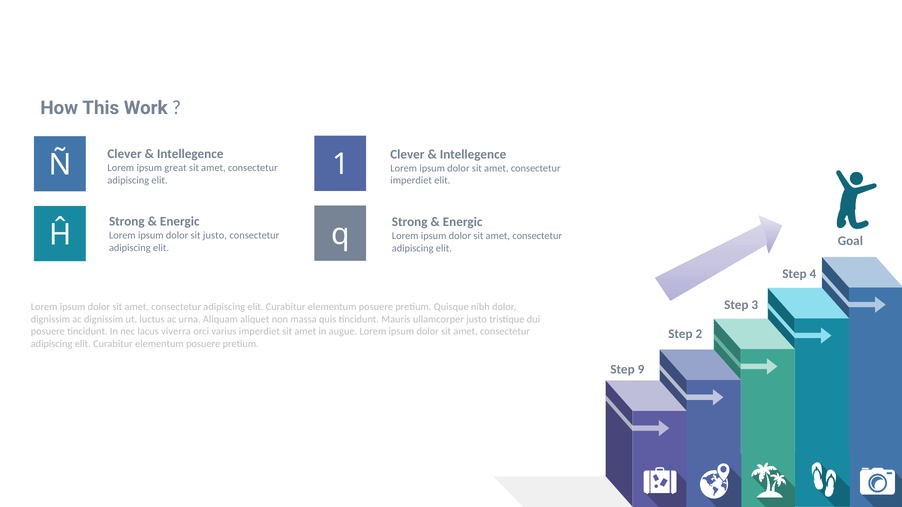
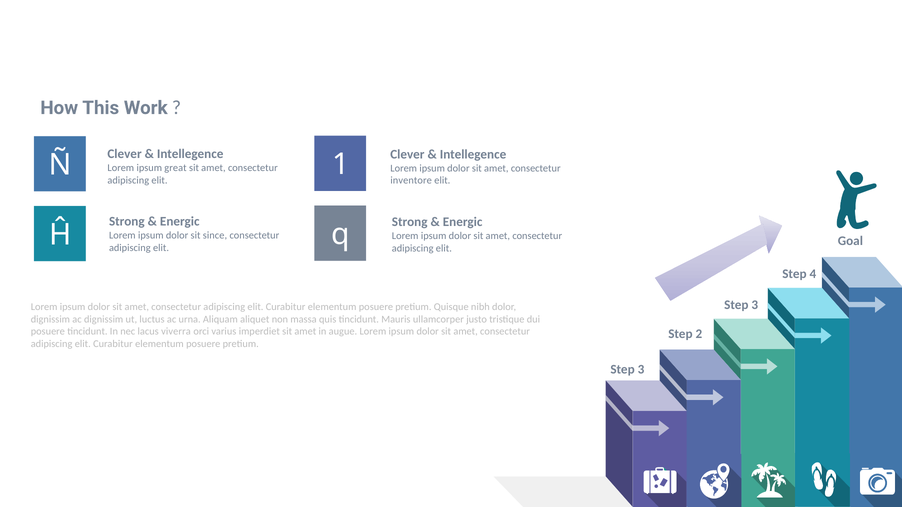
imperdiet at (411, 181): imperdiet -> inventore
sit justo: justo -> since
9 at (641, 370): 9 -> 3
